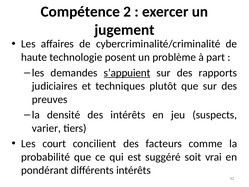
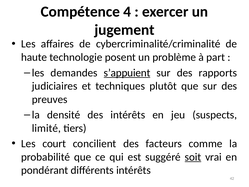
2: 2 -> 4
varier: varier -> limité
soit underline: none -> present
